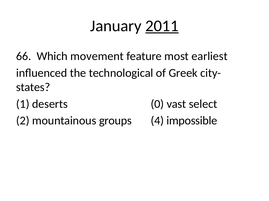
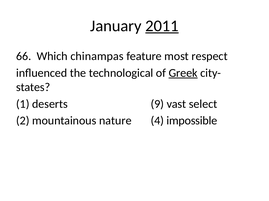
movement: movement -> chinampas
earliest: earliest -> respect
Greek underline: none -> present
0: 0 -> 9
groups: groups -> nature
